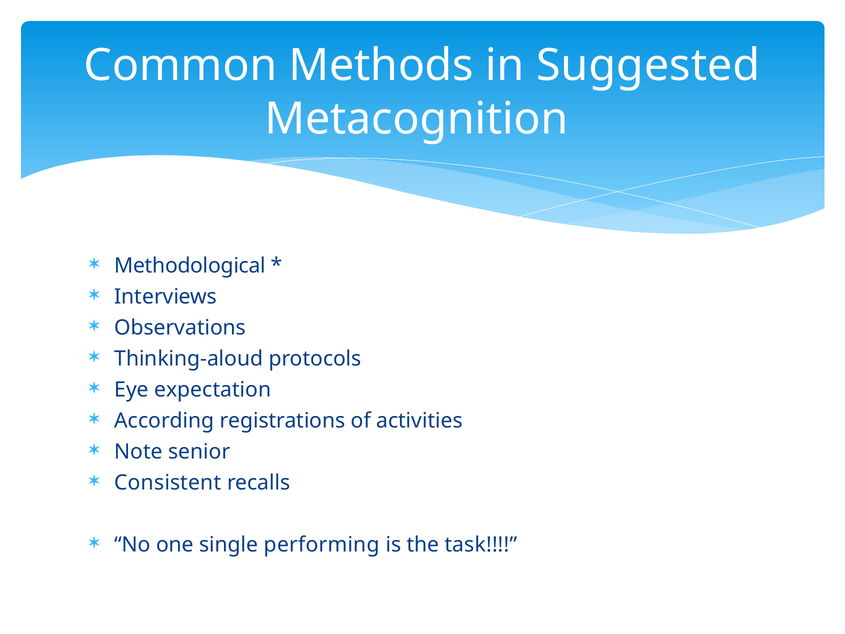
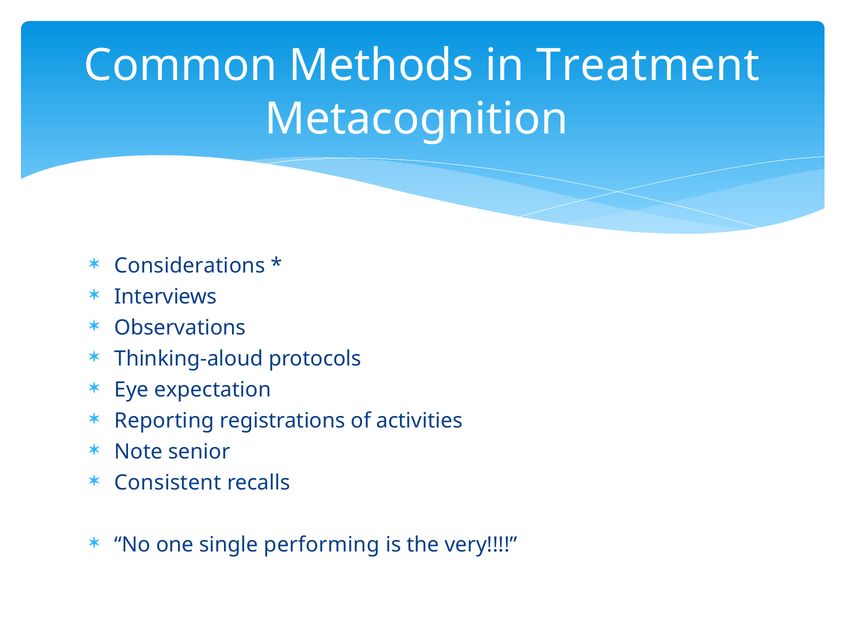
Suggested: Suggested -> Treatment
Methodological: Methodological -> Considerations
According: According -> Reporting
task: task -> very
